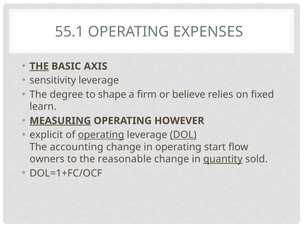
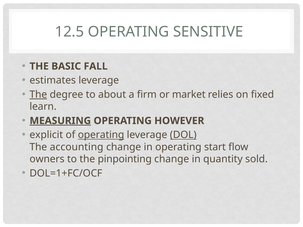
55.1: 55.1 -> 12.5
EXPENSES: EXPENSES -> SENSITIVE
THE at (39, 66) underline: present -> none
AXIS: AXIS -> FALL
sensitivity: sensitivity -> estimates
The at (38, 95) underline: none -> present
shape: shape -> about
believe: believe -> market
reasonable: reasonable -> pinpointing
quantity underline: present -> none
